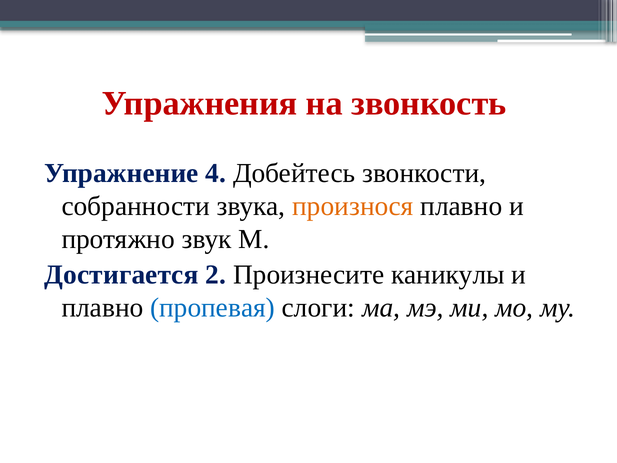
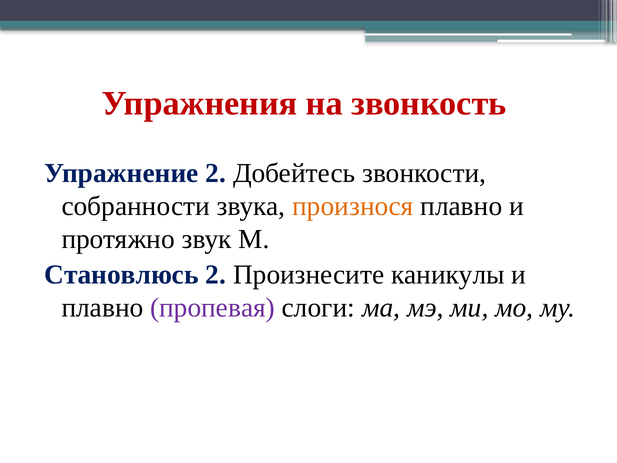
Упражнение 4: 4 -> 2
Достигается: Достигается -> Становлюсь
пропевая colour: blue -> purple
